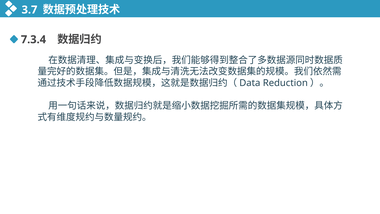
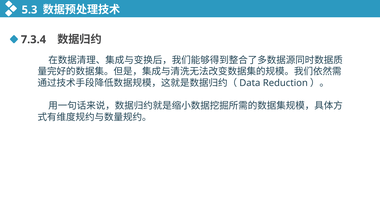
3.7: 3.7 -> 5.3
